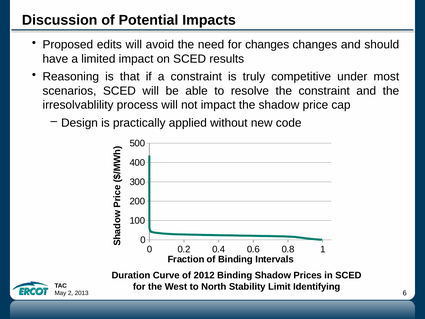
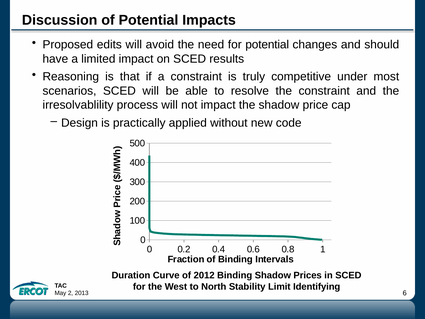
for changes: changes -> potential
